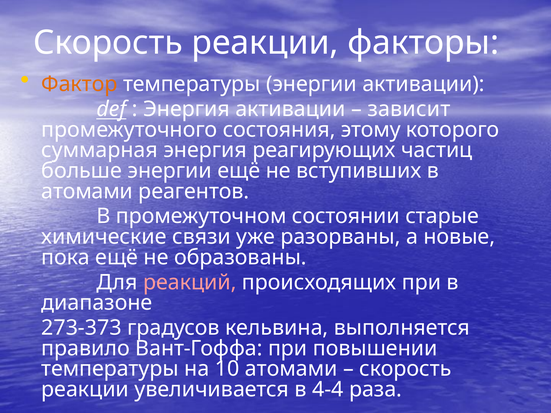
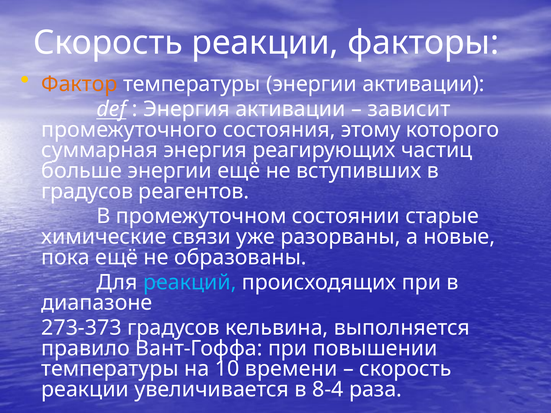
атомами at (87, 192): атомами -> градусов
реакций colour: pink -> light blue
10 атомами: атомами -> времени
4-4: 4-4 -> 8-4
